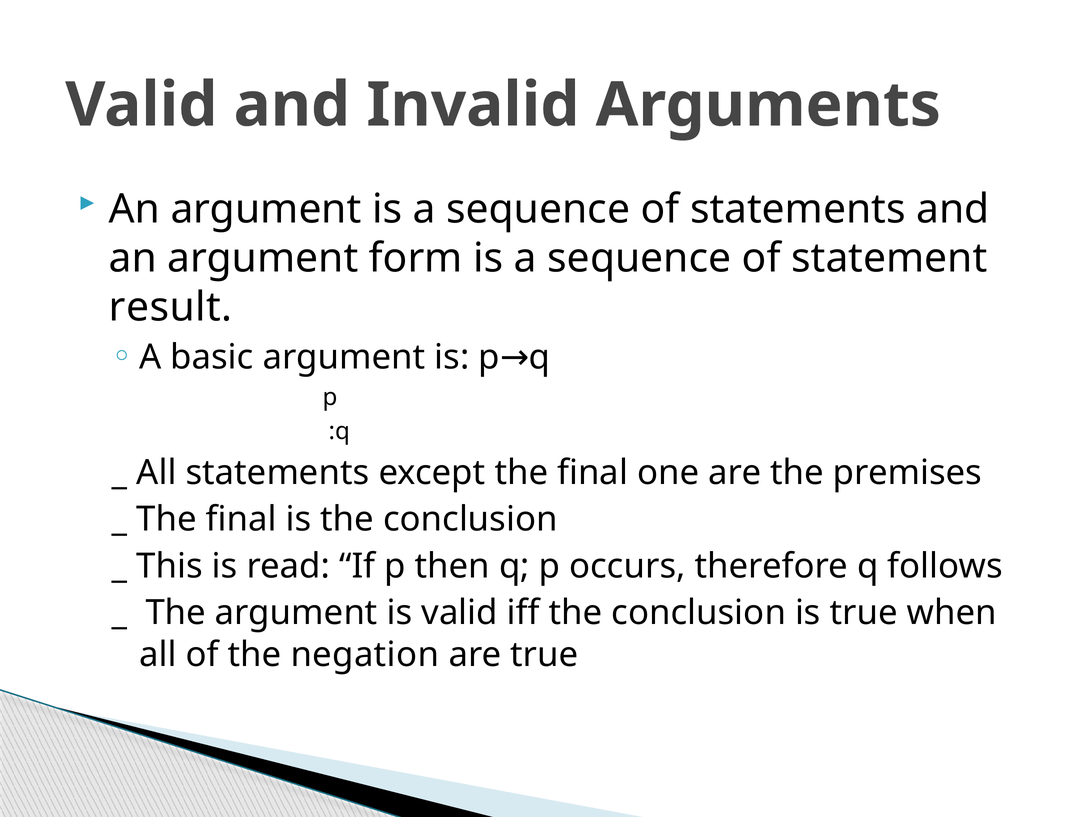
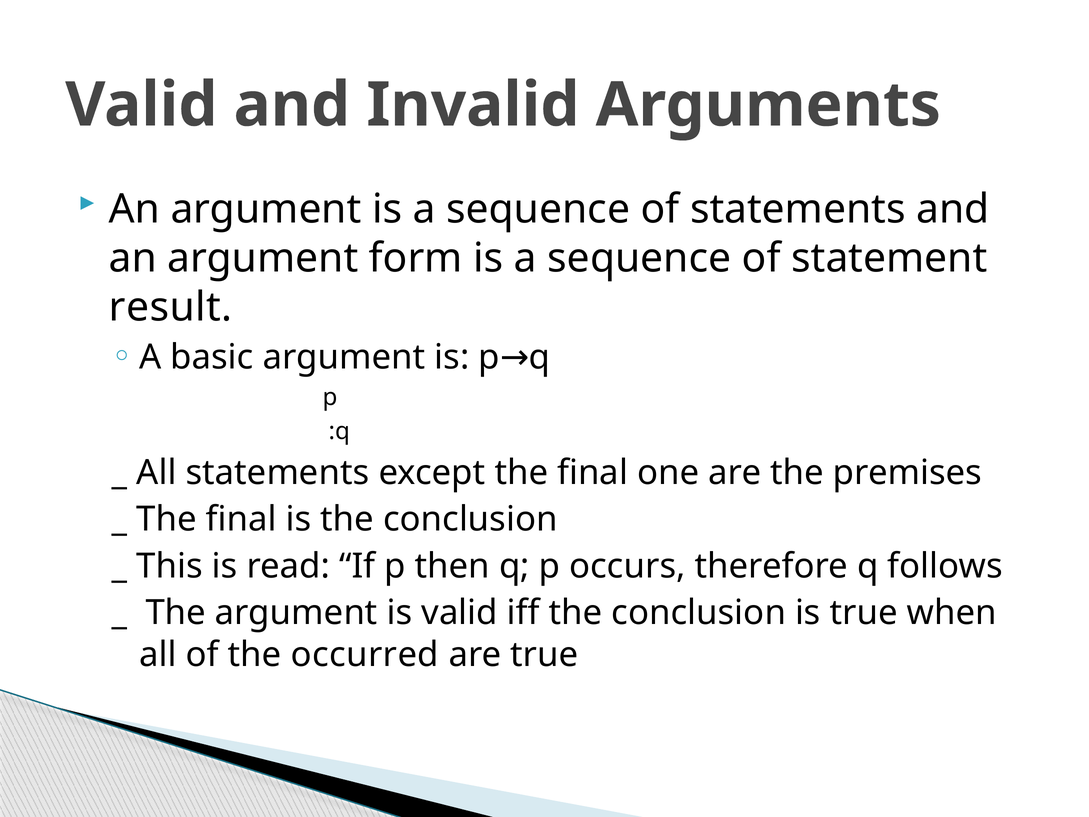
negation: negation -> occurred
